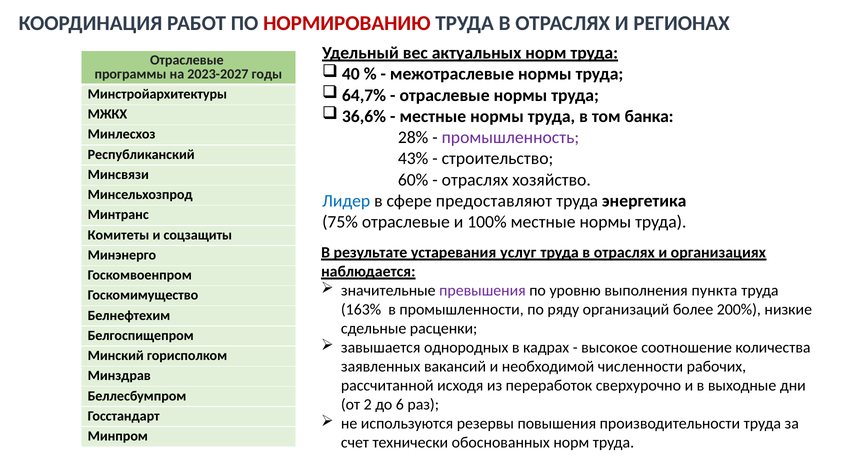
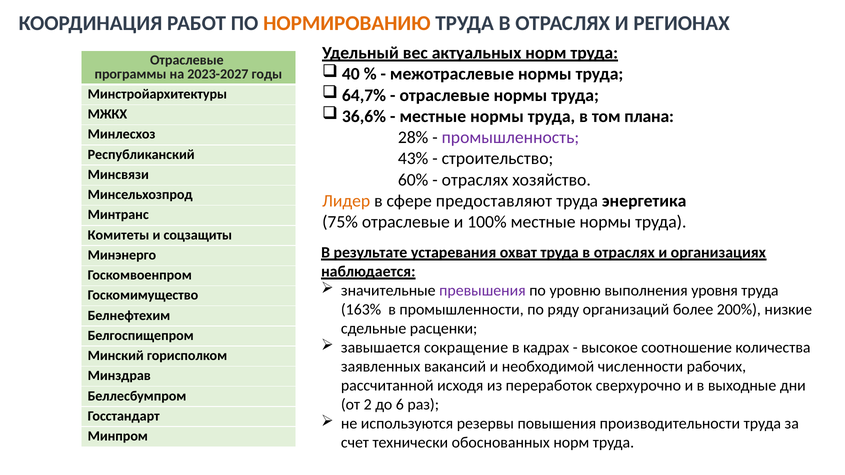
НОРМИРОВАНИЮ colour: red -> orange
банка: банка -> плана
Лидер colour: blue -> orange
услуг: услуг -> охват
пункта: пункта -> уровня
однородных: однородных -> сокращение
